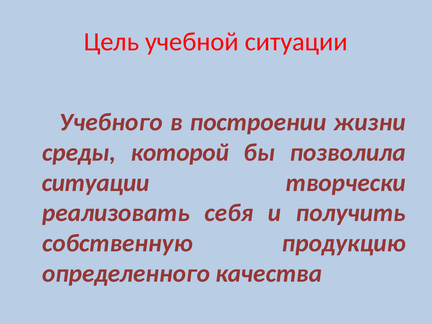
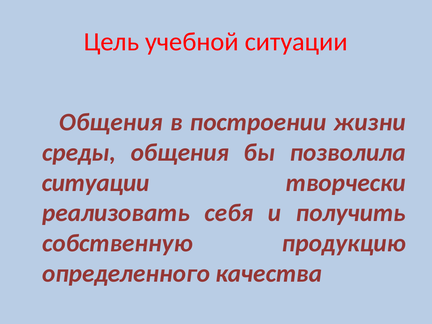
Учебного at (111, 122): Учебного -> Общения
среды которой: которой -> общения
